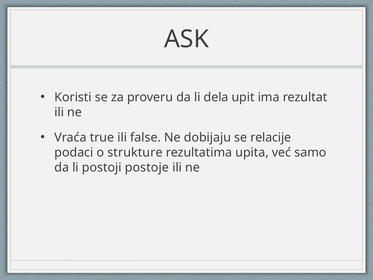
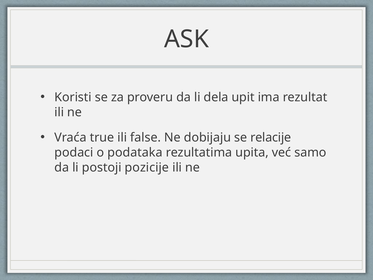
strukture: strukture -> podataka
postoje: postoje -> pozicije
